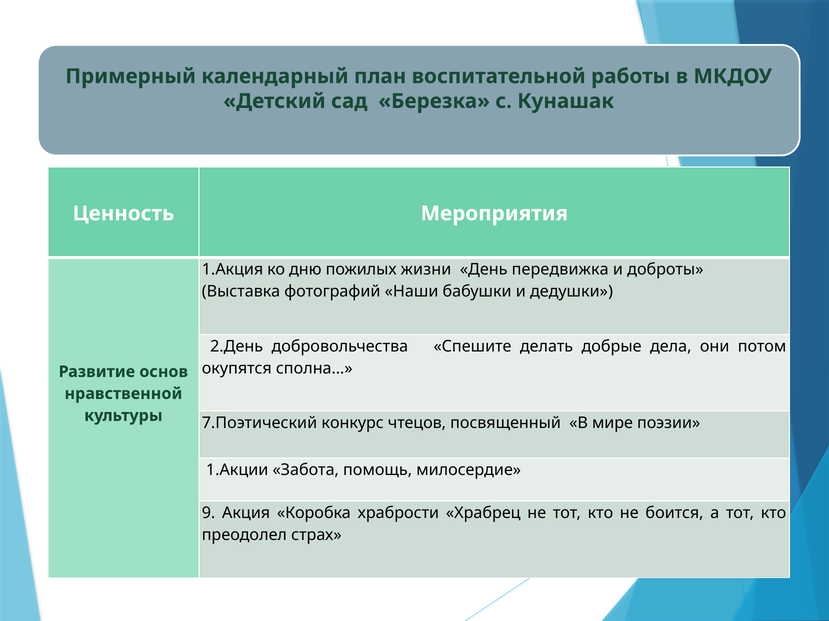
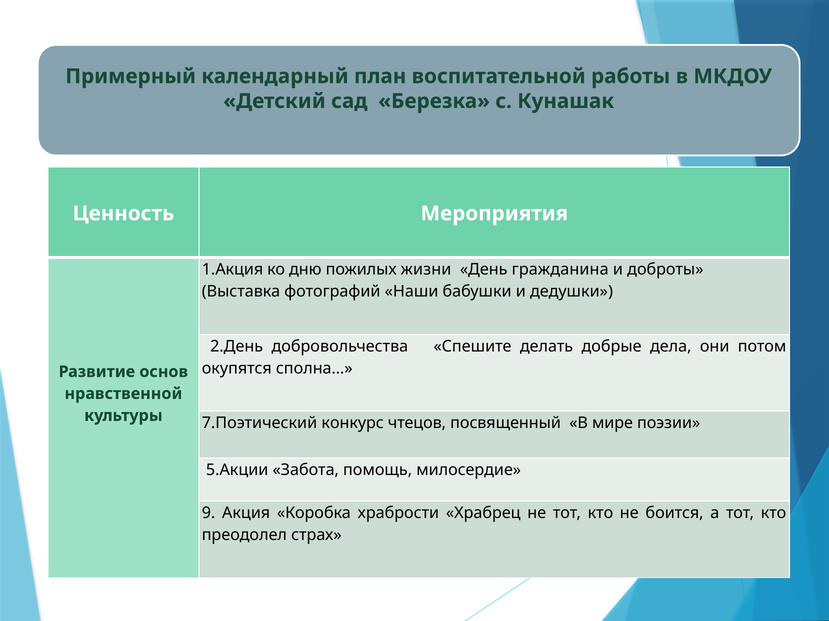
передвижка: передвижка -> гражданина
1.Акции: 1.Акции -> 5.Акции
